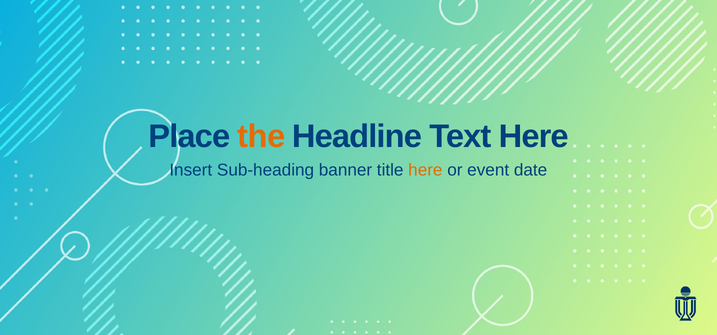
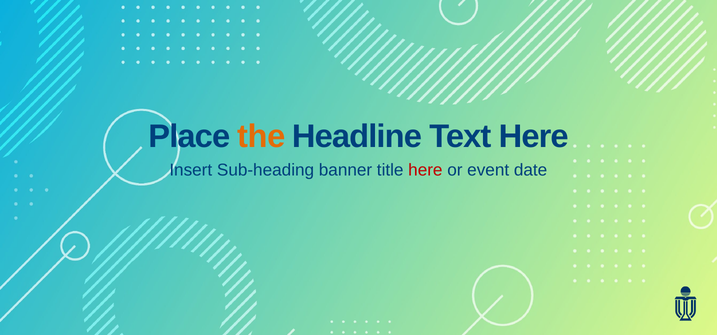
here at (425, 171) colour: orange -> red
